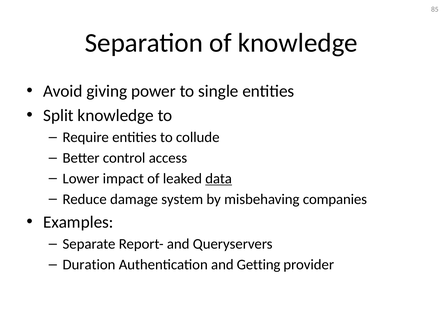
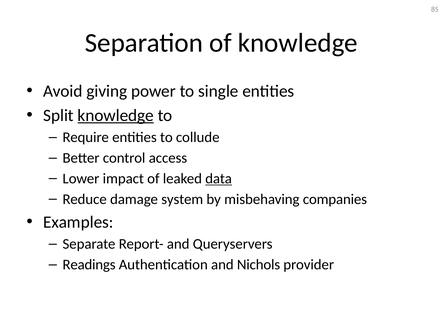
knowledge at (116, 115) underline: none -> present
Duration: Duration -> Readings
Getting: Getting -> Nichols
